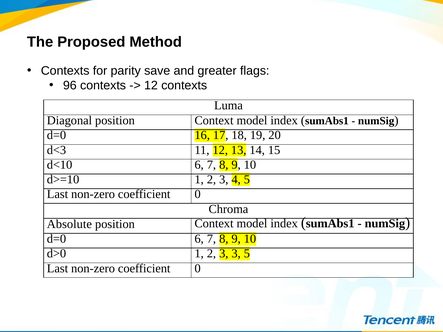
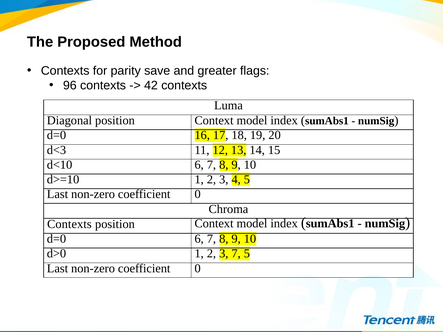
12 at (151, 86): 12 -> 42
Absolute at (69, 224): Absolute -> Contexts
3 3: 3 -> 7
